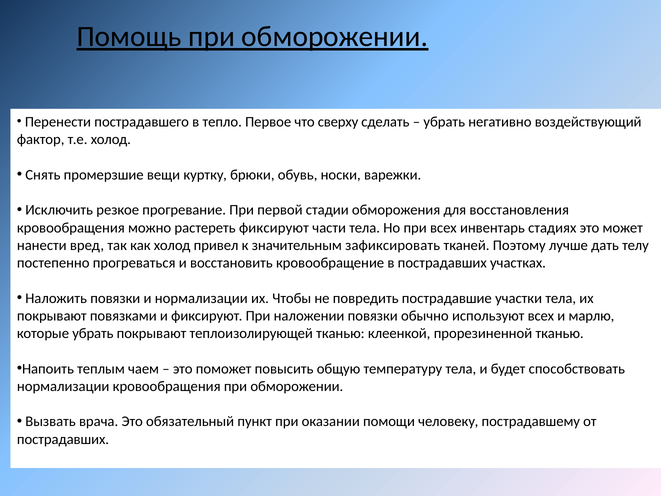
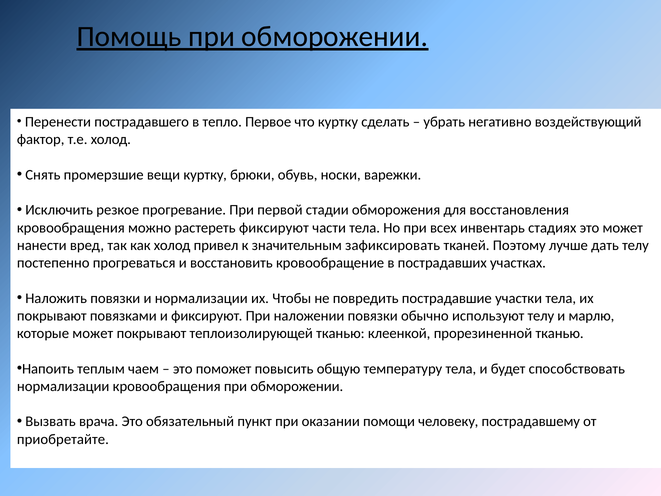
что сверху: сверху -> куртку
используют всех: всех -> телу
которые убрать: убрать -> может
пострадавших at (63, 439): пострадавших -> приобретайте
